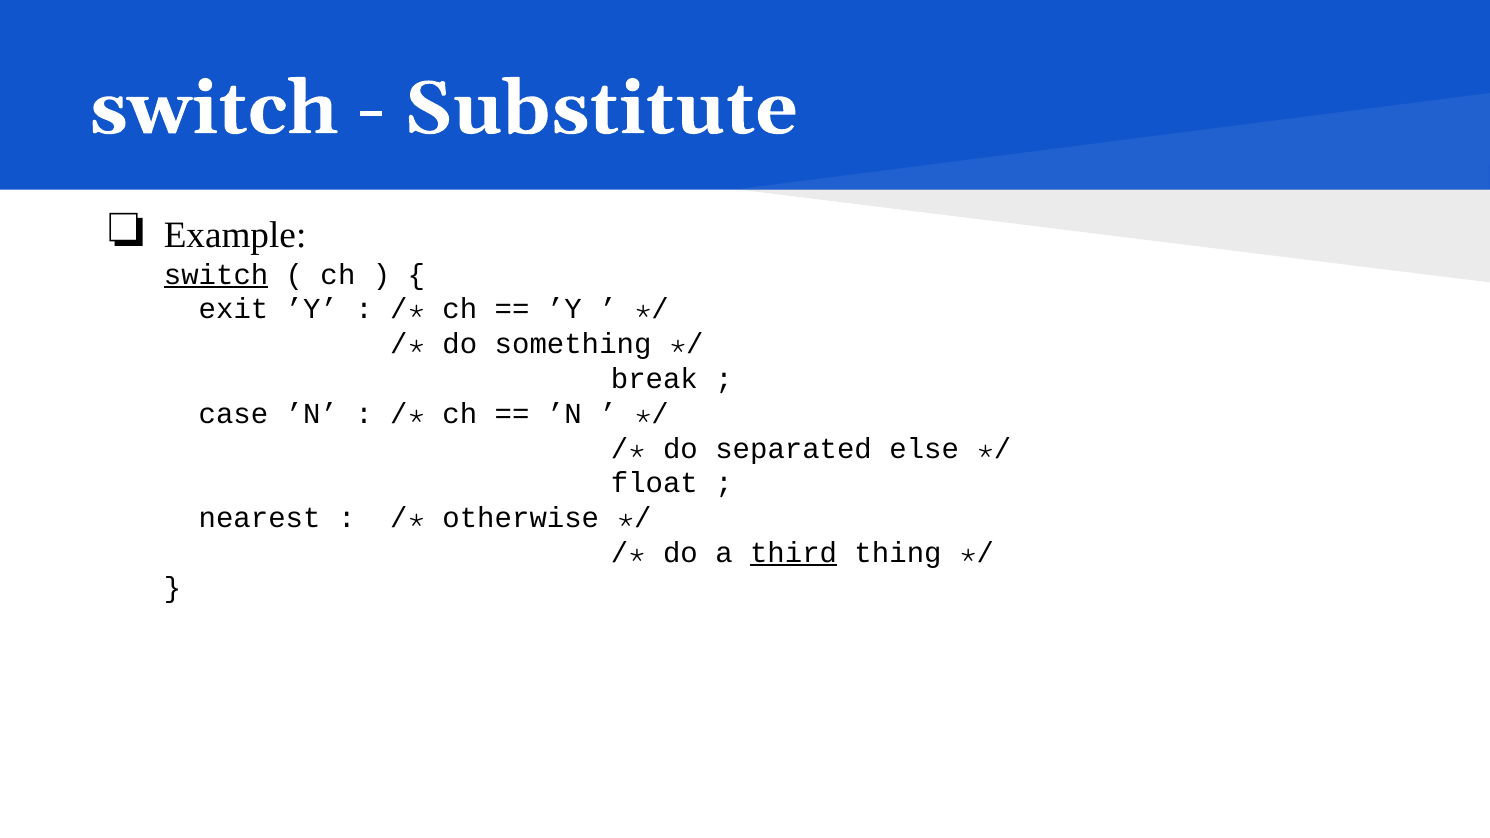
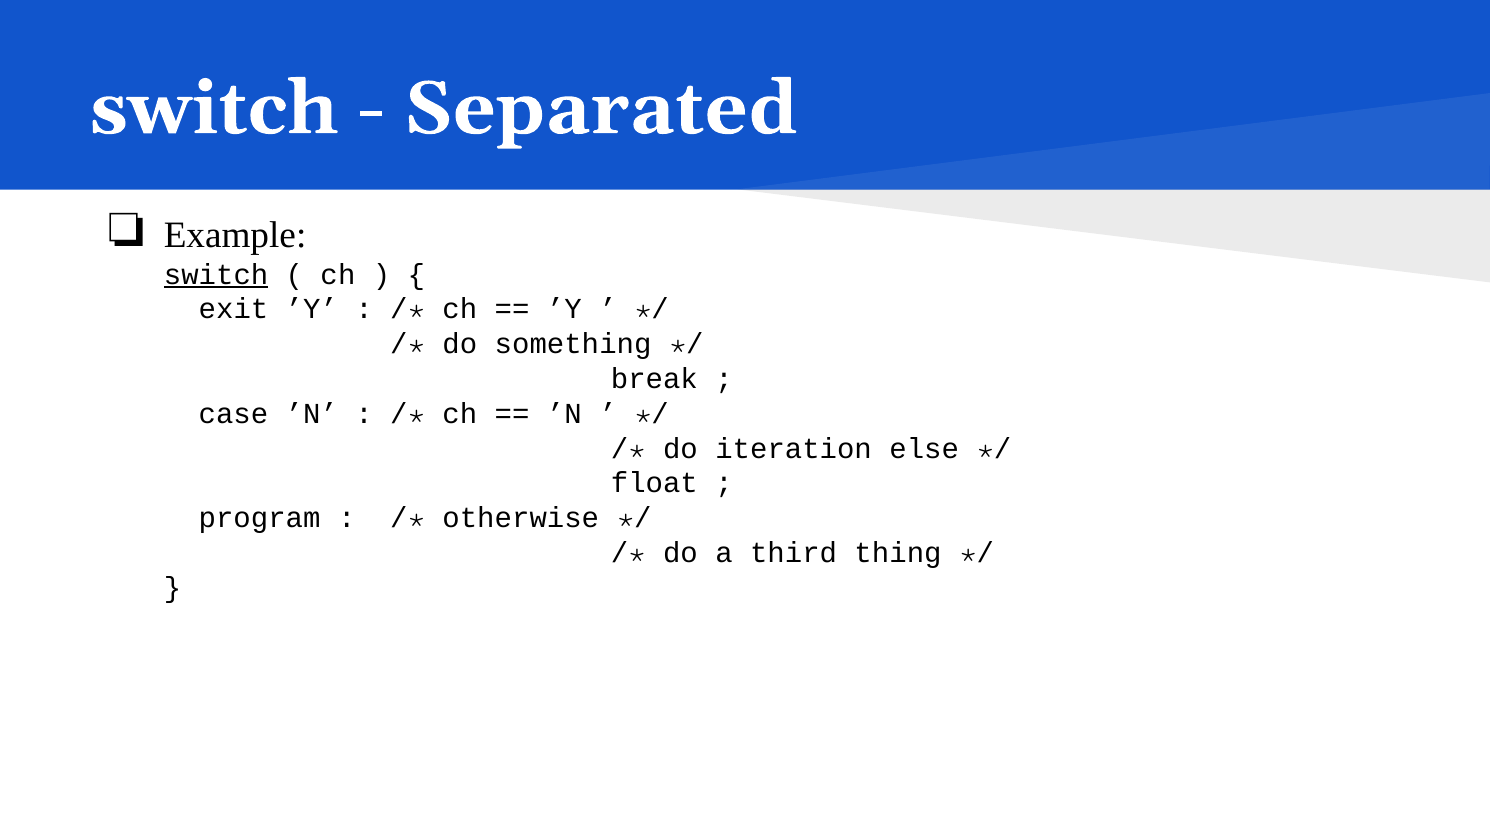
Substitute: Substitute -> Separated
separated: separated -> iteration
nearest: nearest -> program
third underline: present -> none
